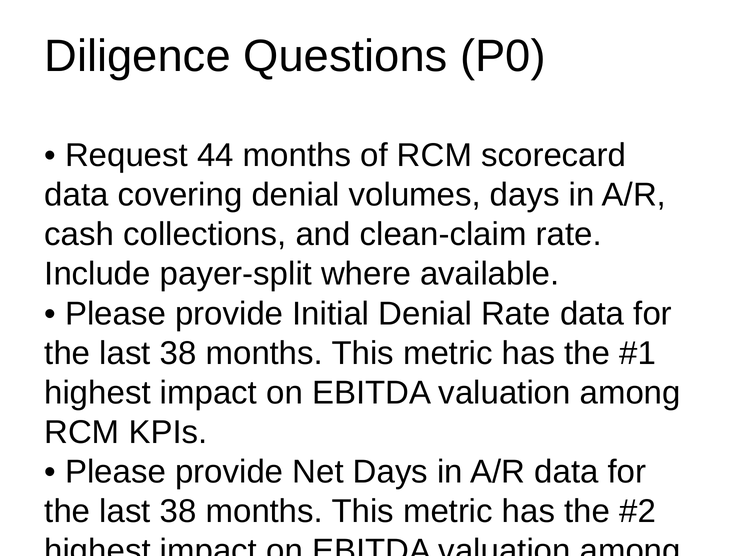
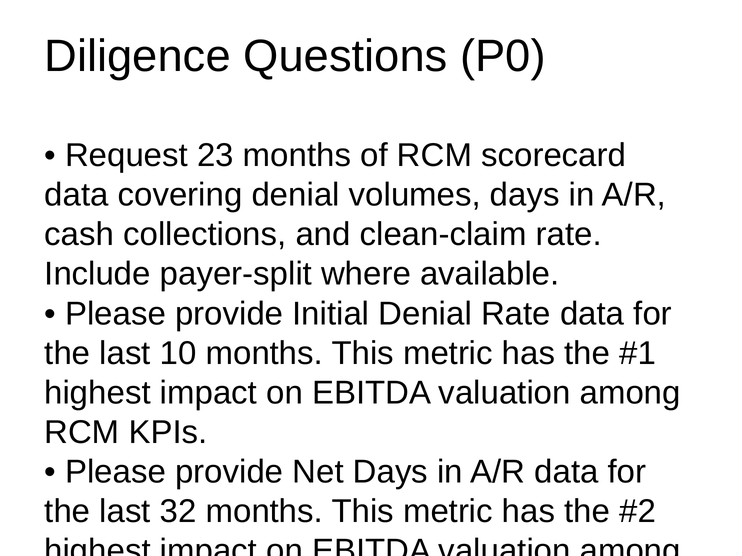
44: 44 -> 23
38 at (178, 354): 38 -> 10
38 at (178, 512): 38 -> 32
